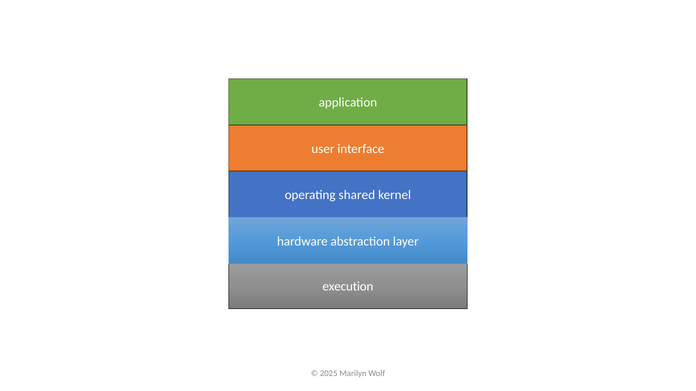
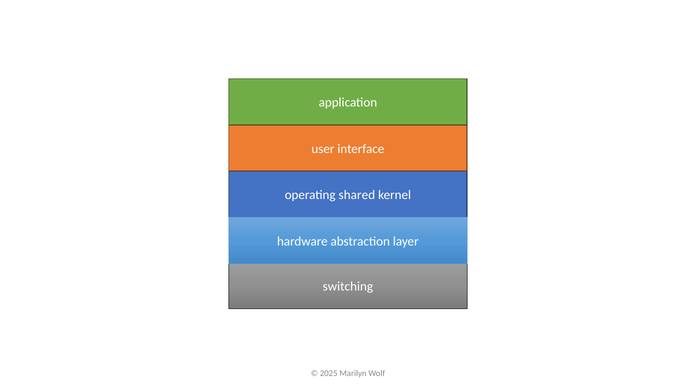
execution: execution -> switching
